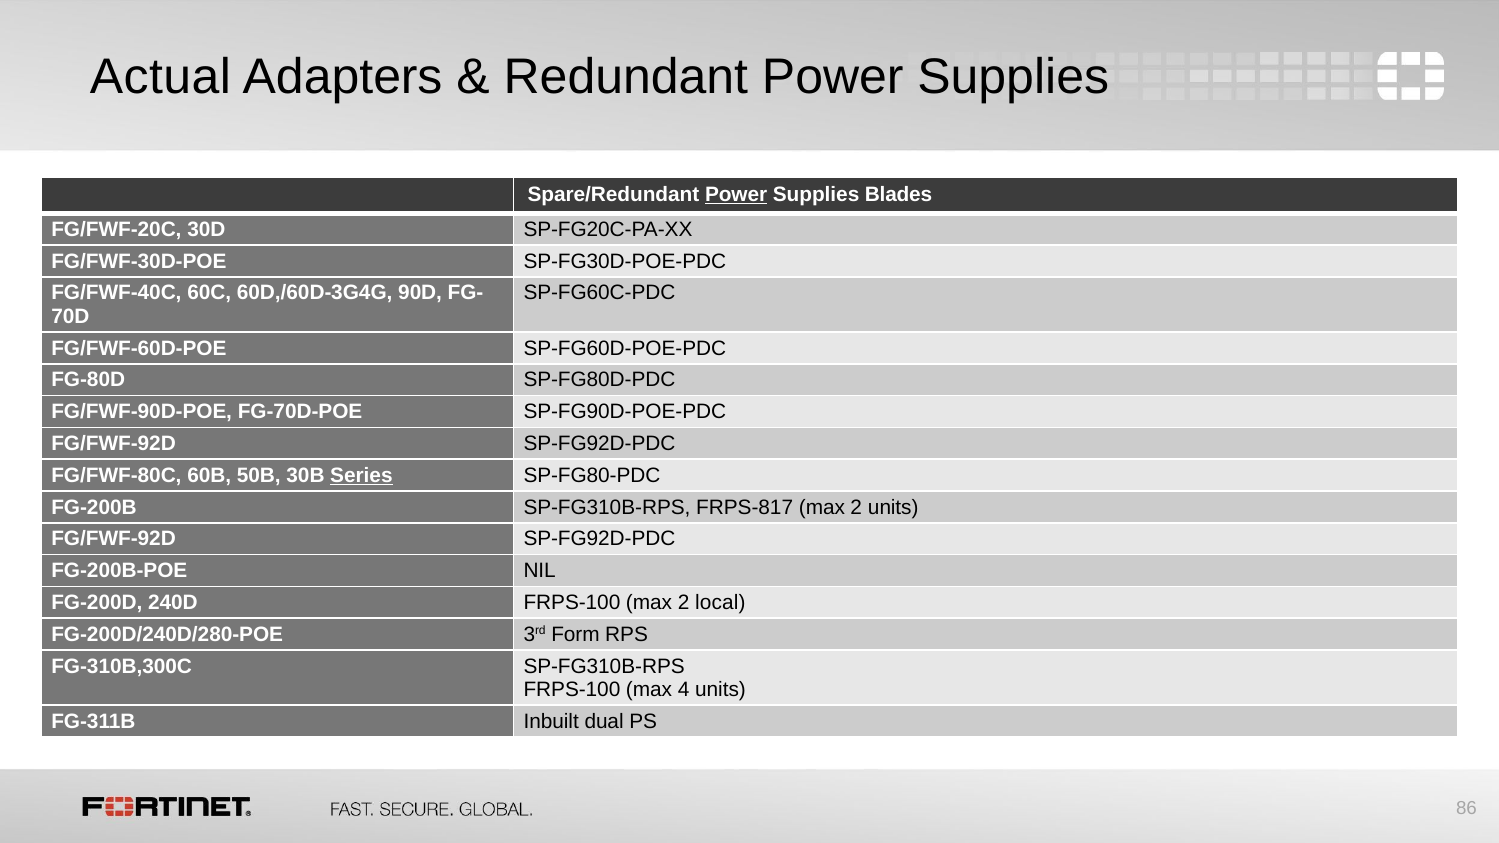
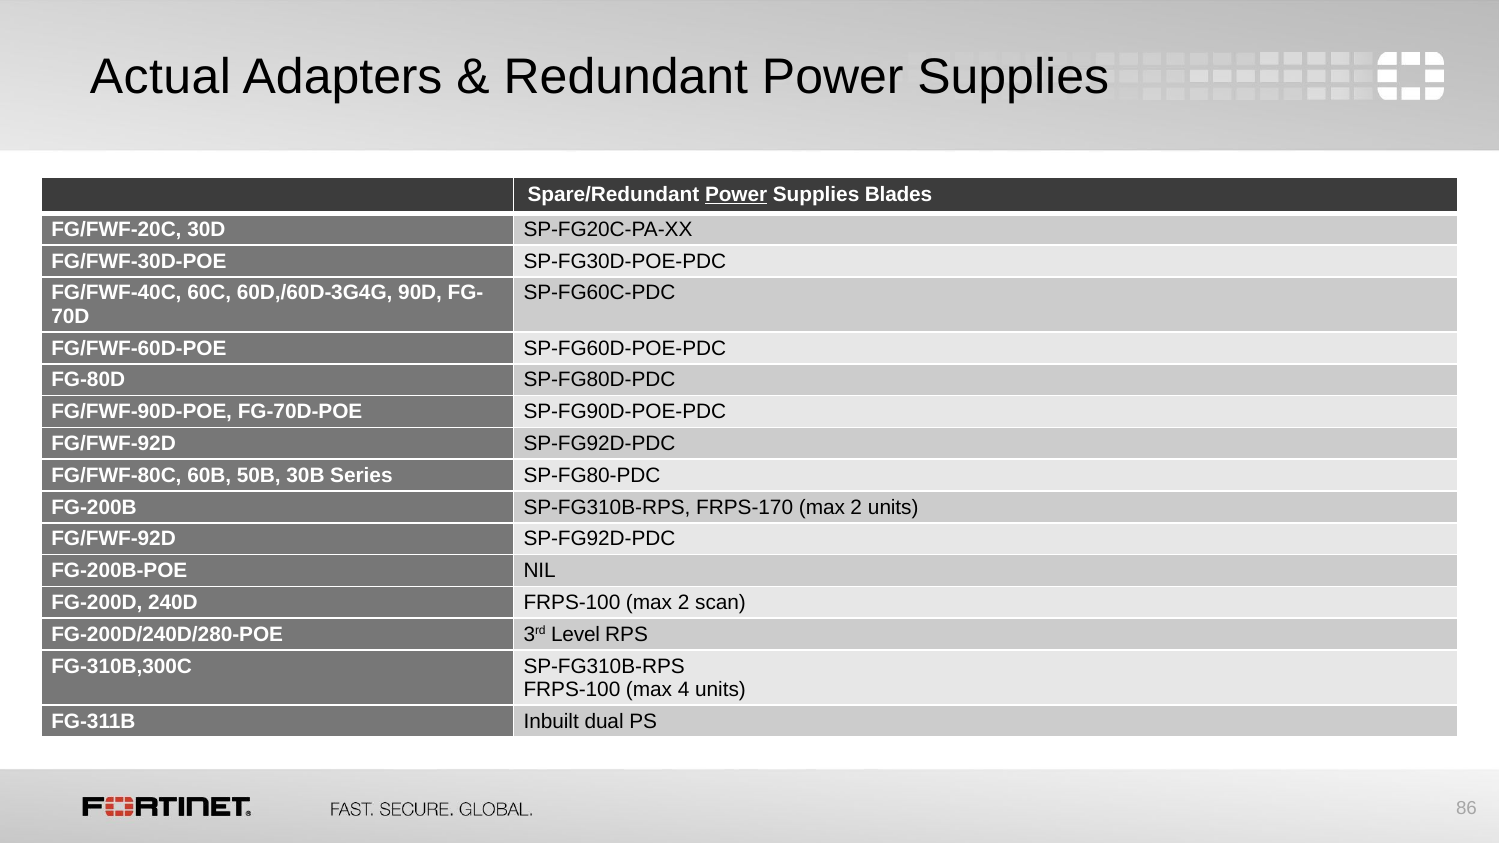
Series underline: present -> none
FRPS-817: FRPS-817 -> FRPS-170
local: local -> scan
Form: Form -> Level
